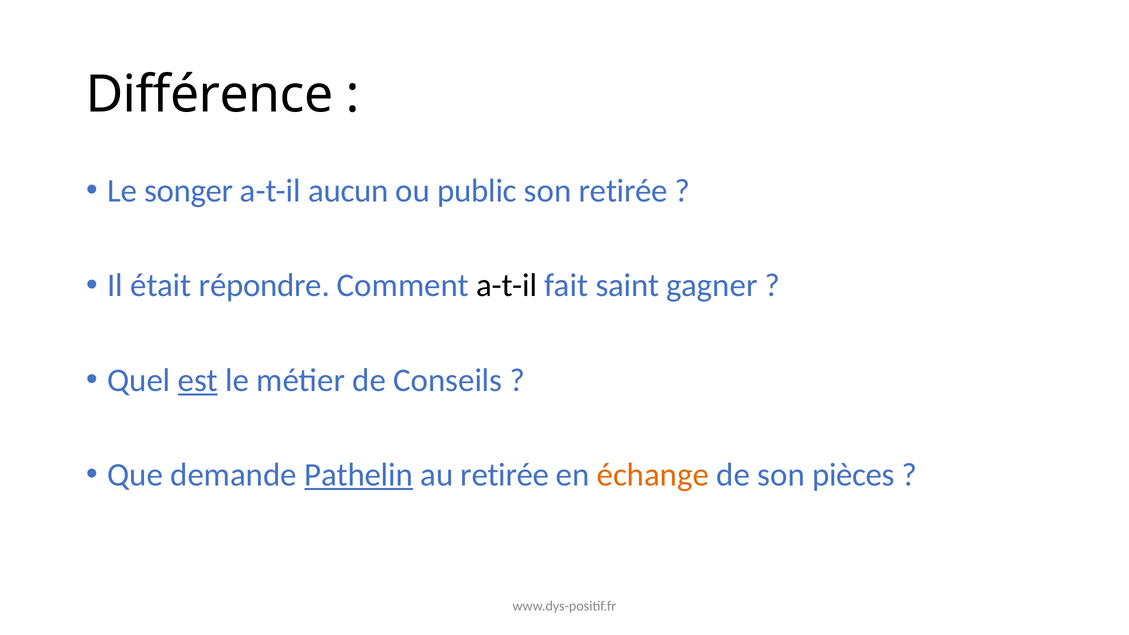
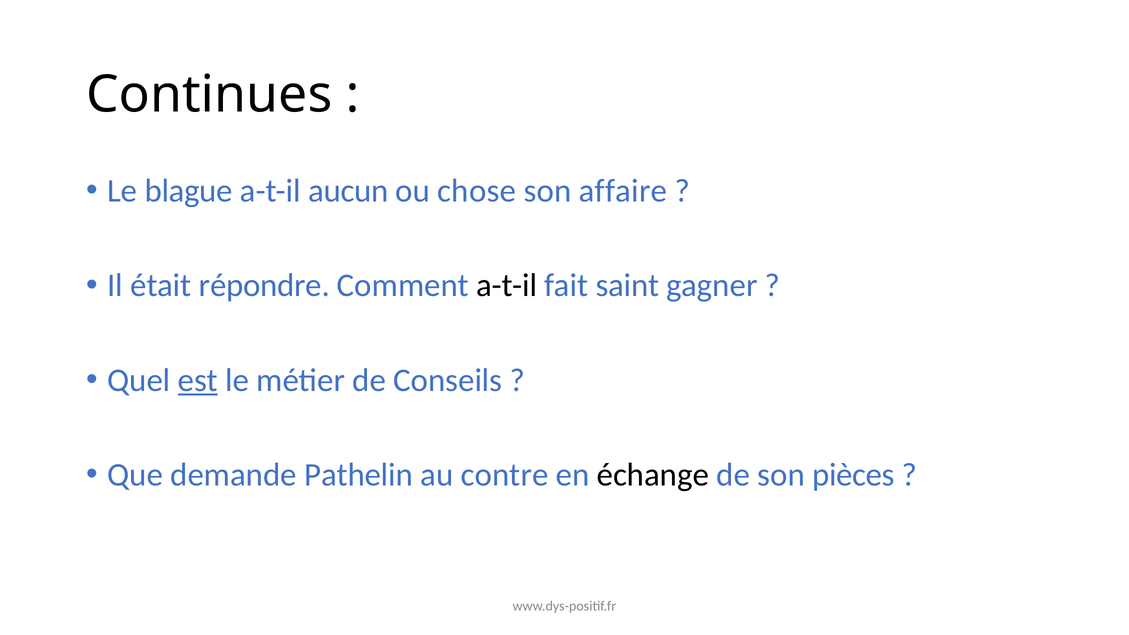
Différence: Différence -> Continues
songer: songer -> blague
public: public -> chose
son retirée: retirée -> affaire
Pathelin underline: present -> none
au retirée: retirée -> contre
échange colour: orange -> black
